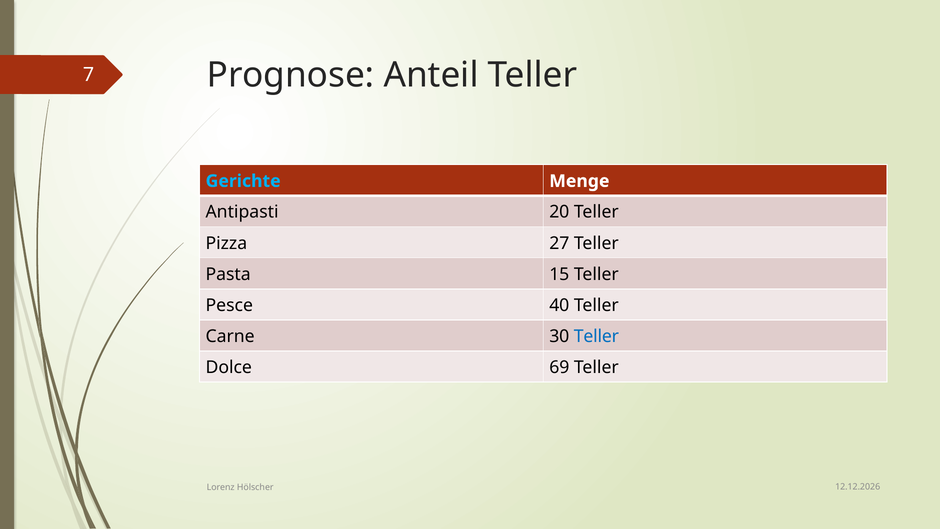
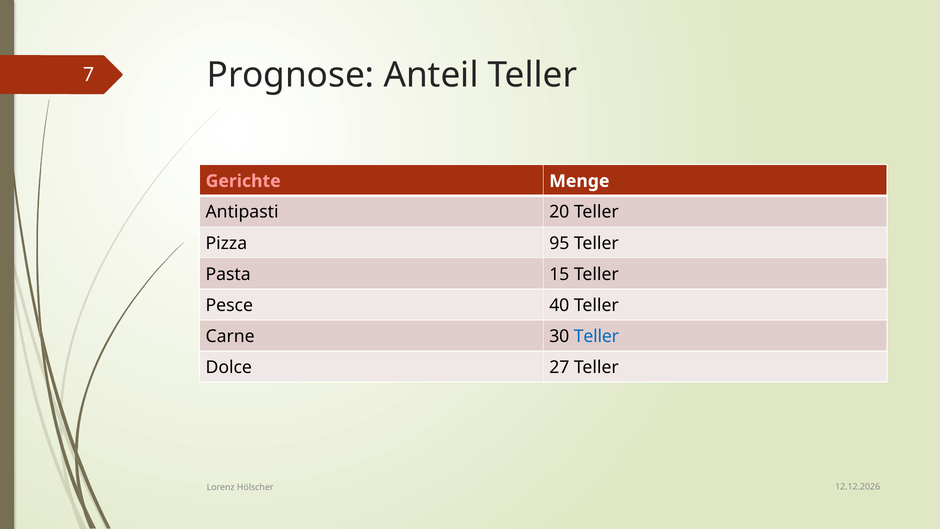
Gerichte colour: light blue -> pink
27: 27 -> 95
69: 69 -> 27
